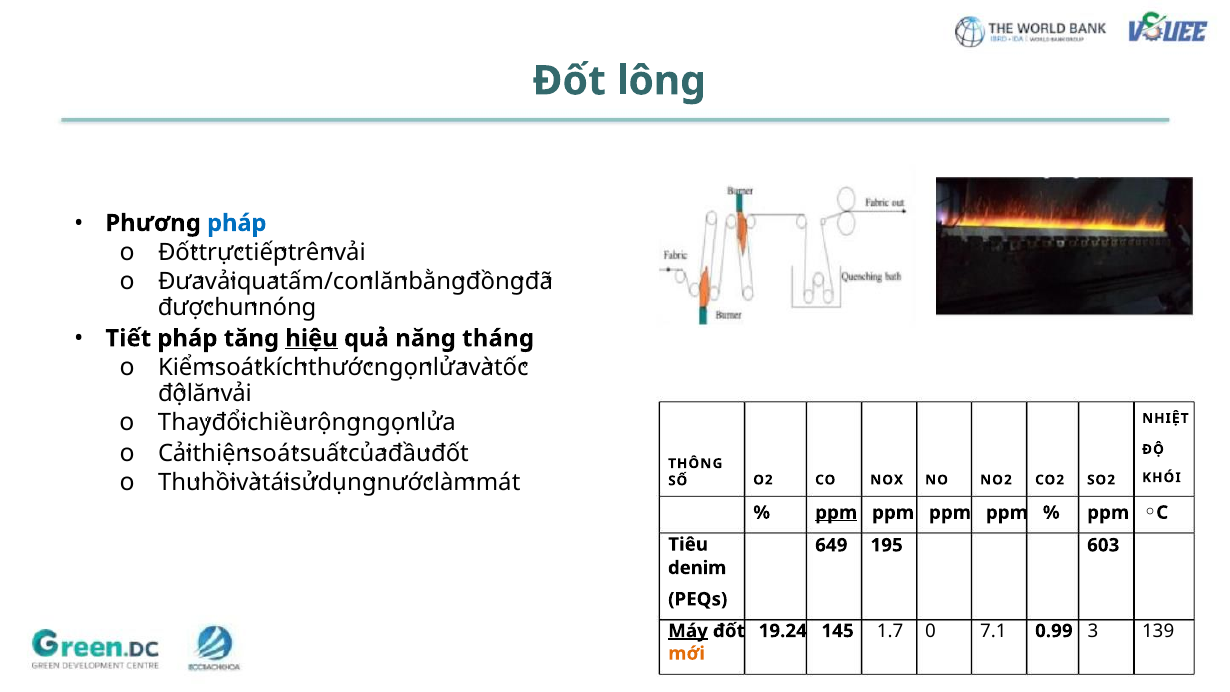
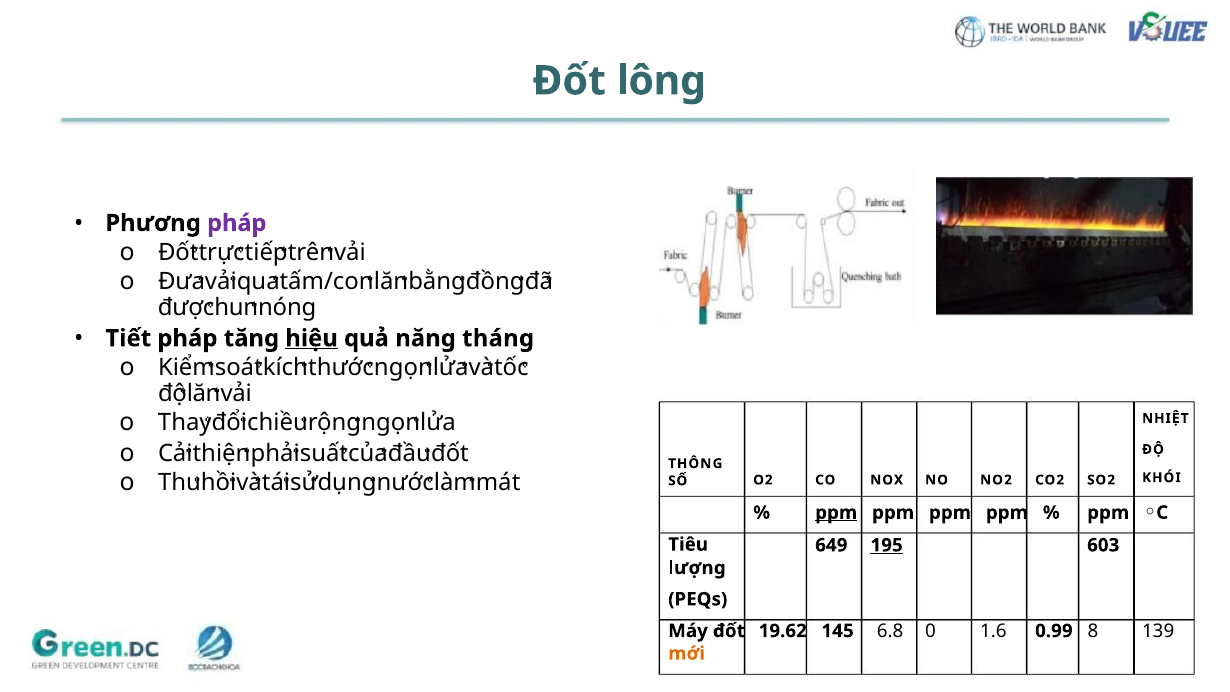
pháp at (237, 223) colour: blue -> purple
soát at (275, 454): soát -> phải
195 underline: none -> present
denim: denim -> lượng
Máy underline: present -> none
19.24: 19.24 -> 19.62
1.7: 1.7 -> 6.8
7.1: 7.1 -> 1.6
3: 3 -> 8
